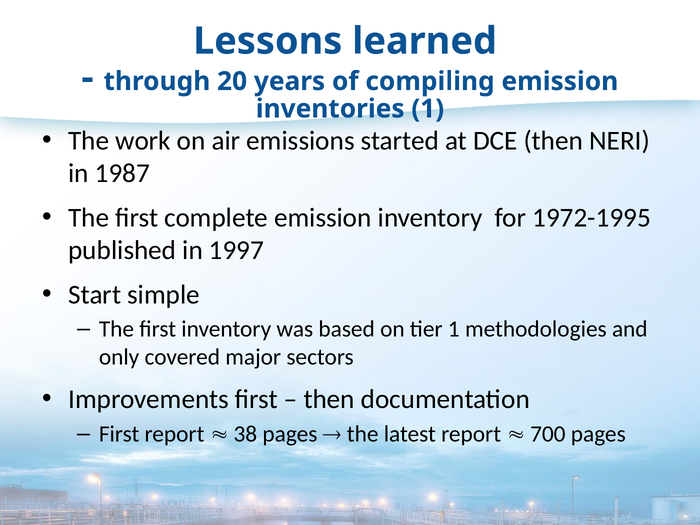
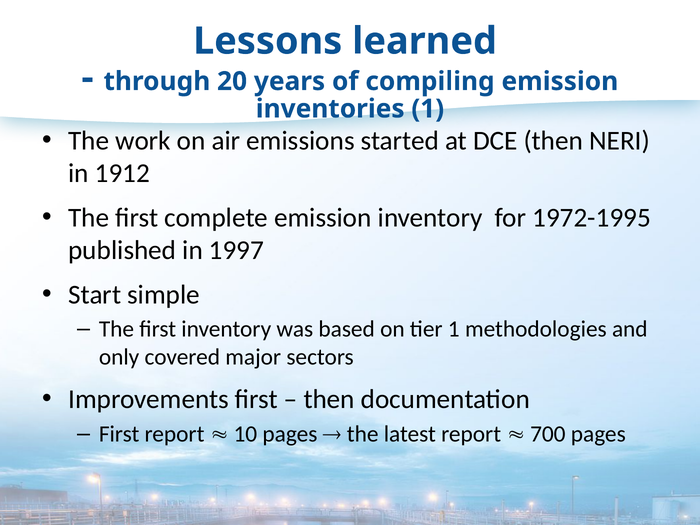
1987: 1987 -> 1912
38: 38 -> 10
